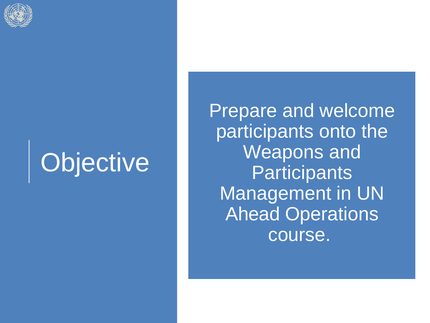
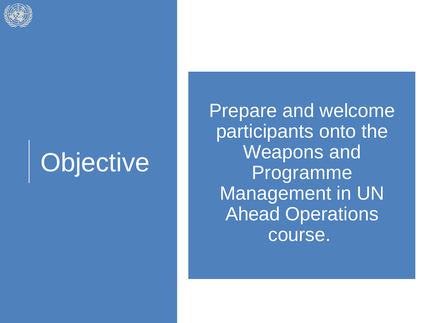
Participants at (302, 172): Participants -> Programme
